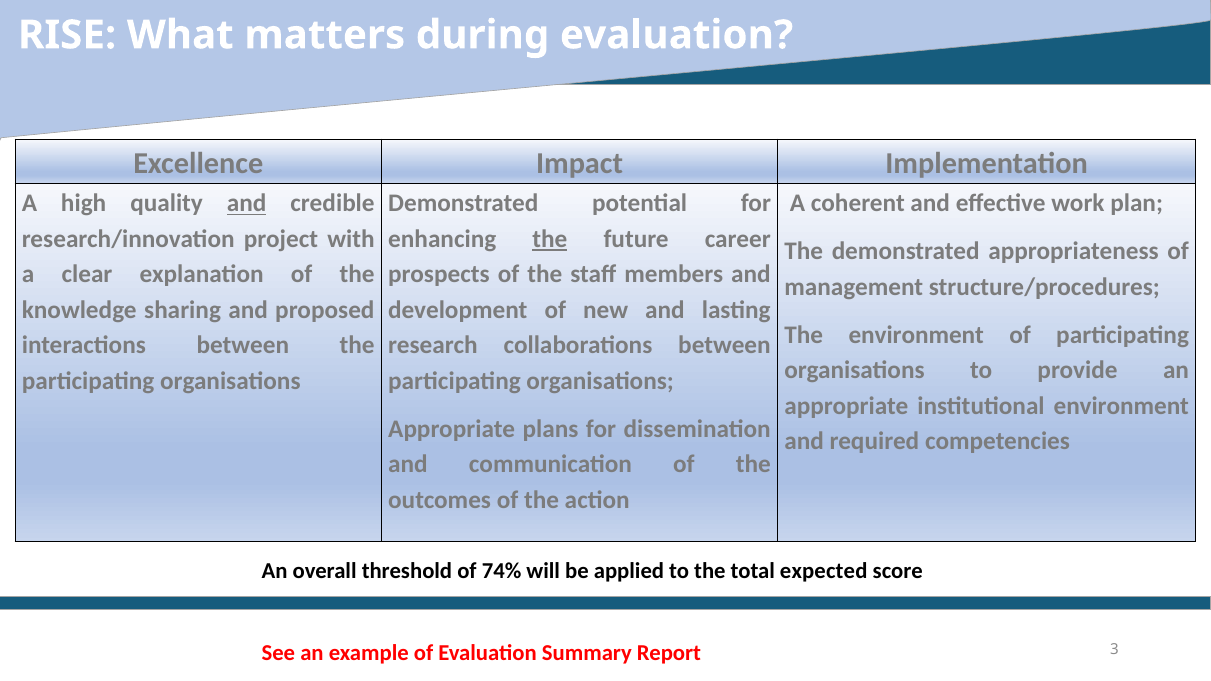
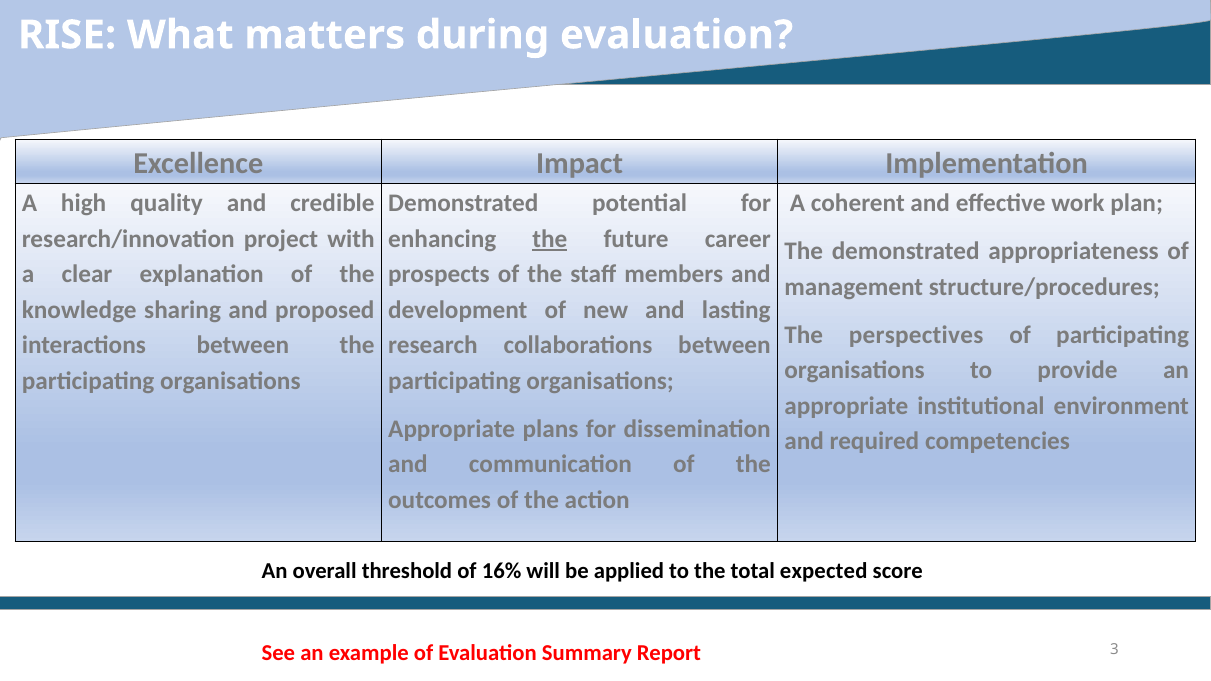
and at (247, 203) underline: present -> none
The environment: environment -> perspectives
74%: 74% -> 16%
